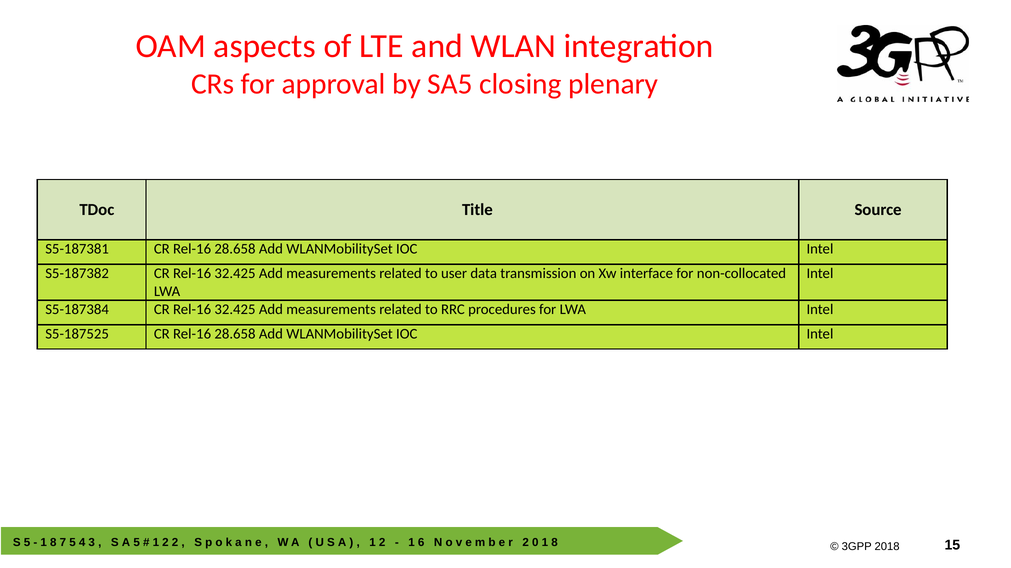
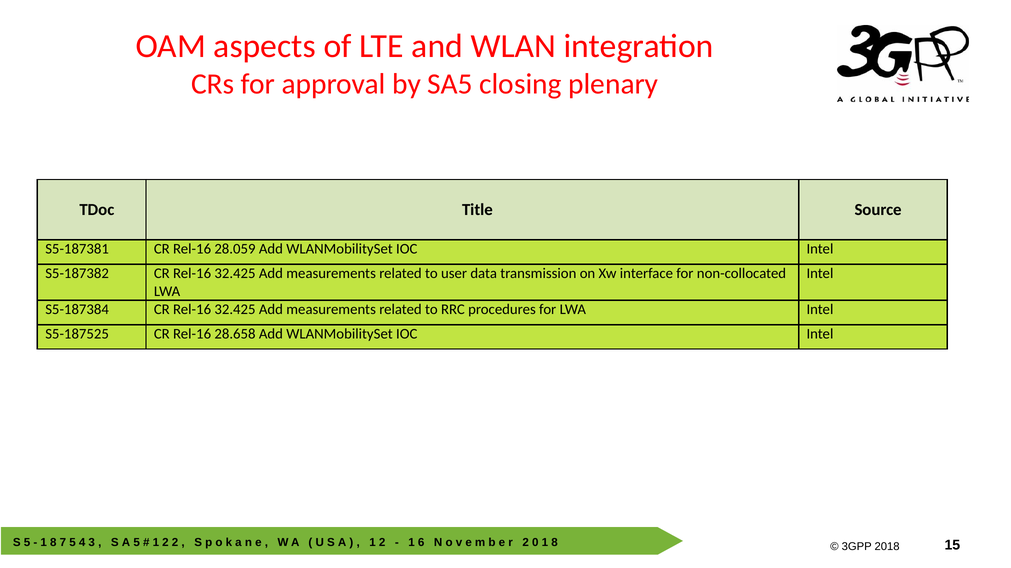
S5-187381 CR Rel-16 28.658: 28.658 -> 28.059
